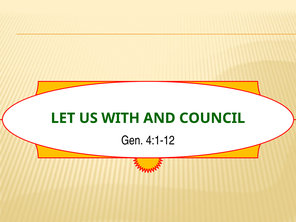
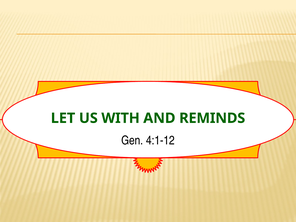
COUNCIL: COUNCIL -> REMINDS
